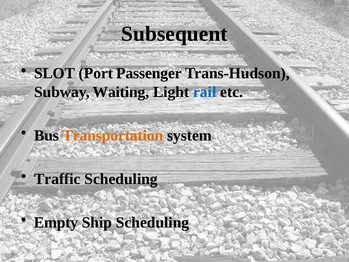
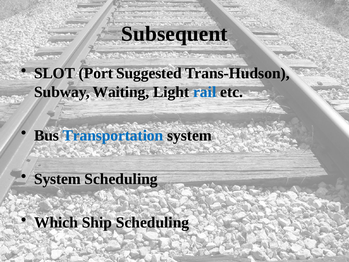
Passenger: Passenger -> Suggested
Transportation colour: orange -> blue
Traffic at (57, 179): Traffic -> System
Empty: Empty -> Which
